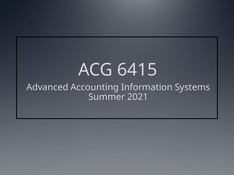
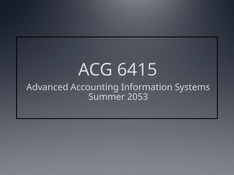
2021: 2021 -> 2053
